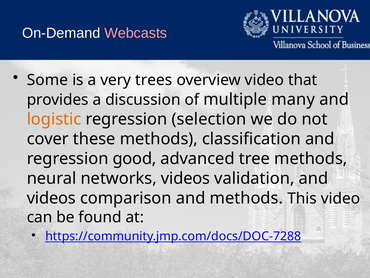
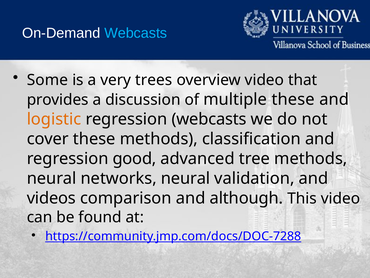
Webcasts at (136, 33) colour: pink -> light blue
multiple many: many -> these
regression selection: selection -> webcasts
networks videos: videos -> neural
and methods: methods -> although
